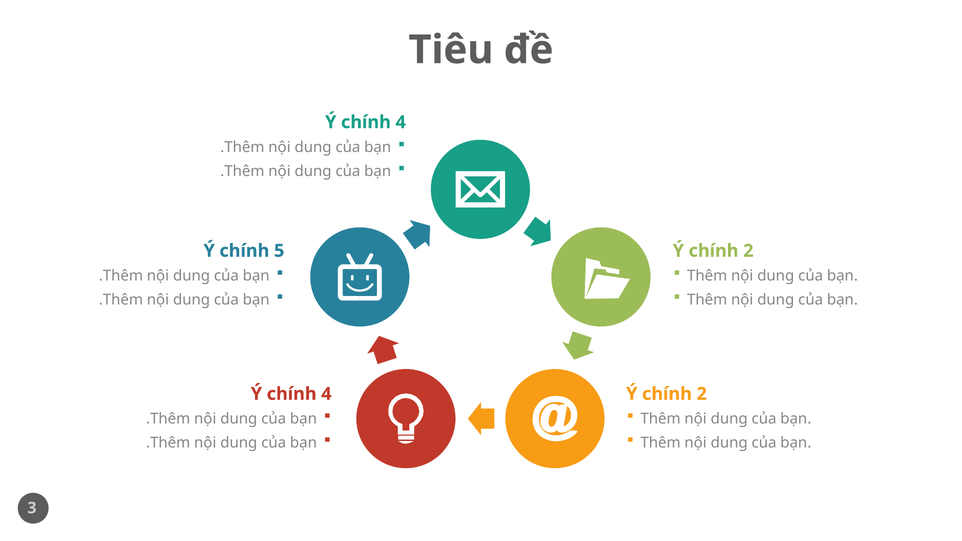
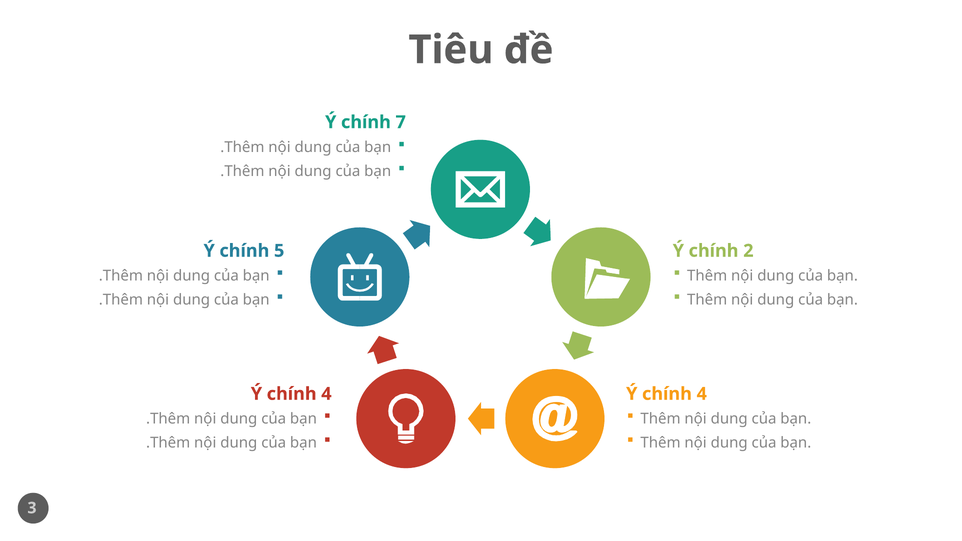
4 at (401, 122): 4 -> 7
2 at (702, 394): 2 -> 4
